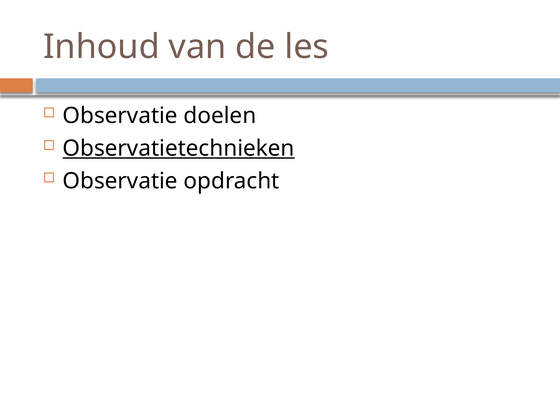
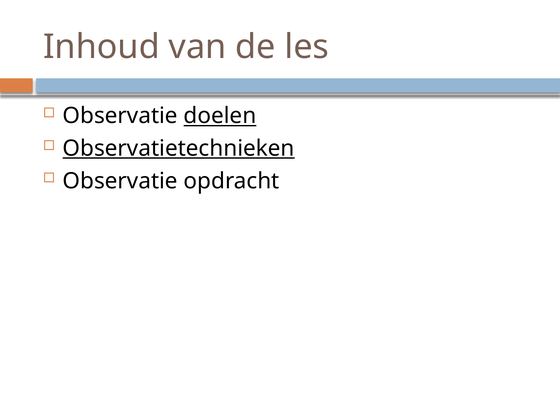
doelen underline: none -> present
